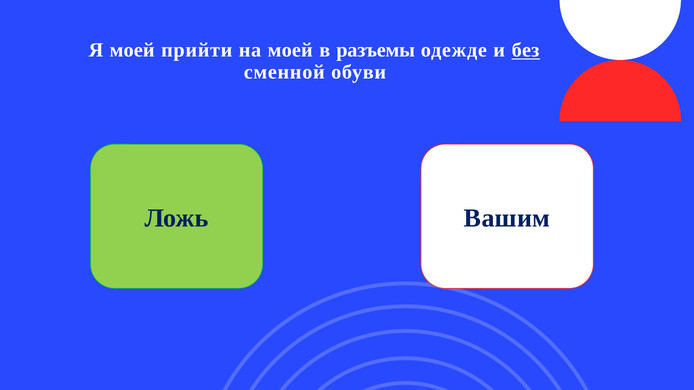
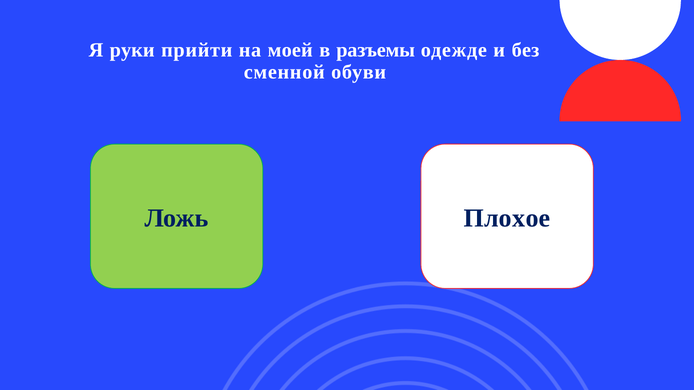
Я моей: моей -> руки
без underline: present -> none
Вашим: Вашим -> Плохое
